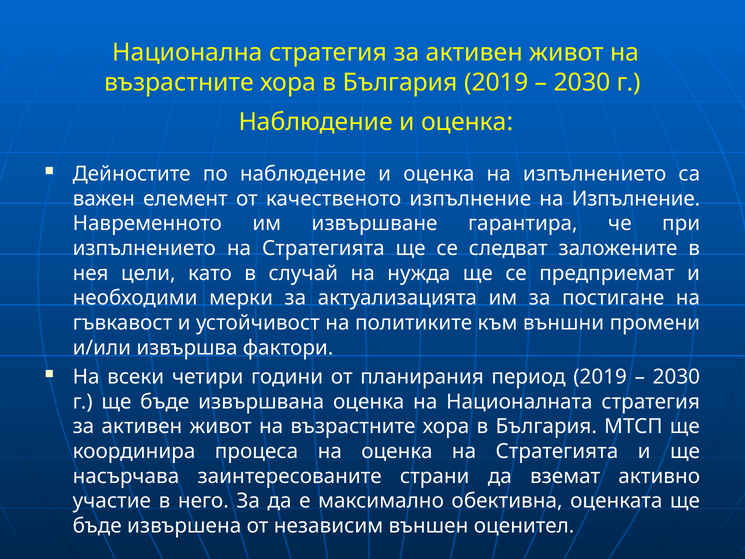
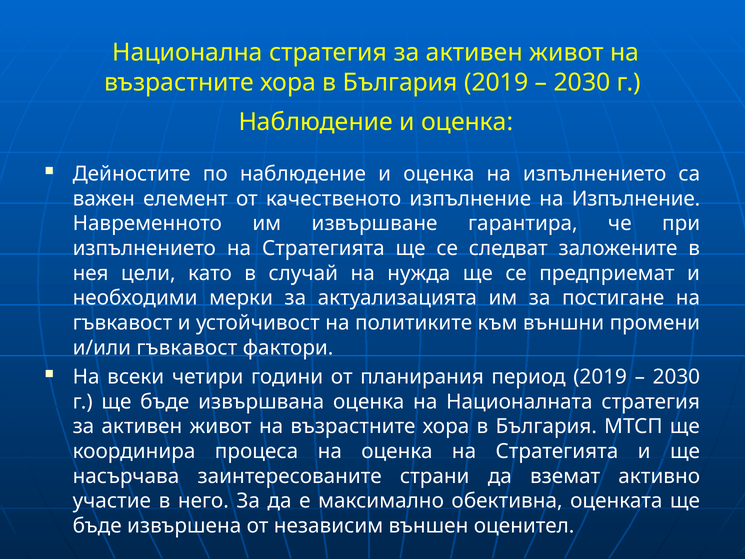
и/или извършва: извършва -> гъвкавост
